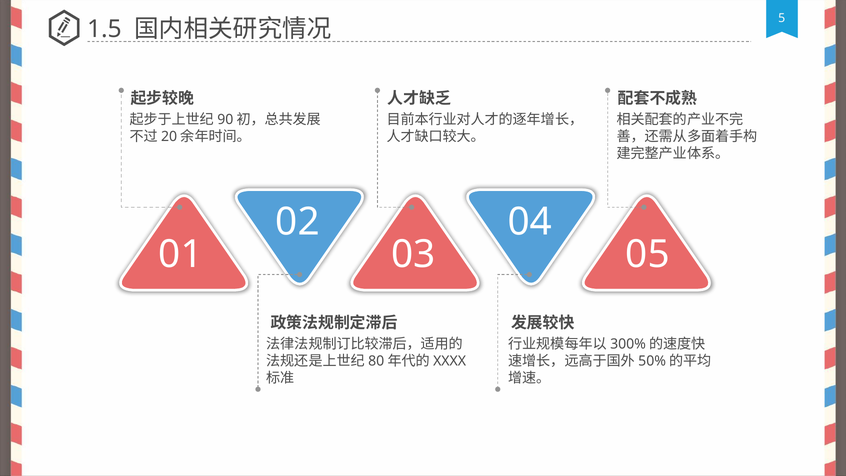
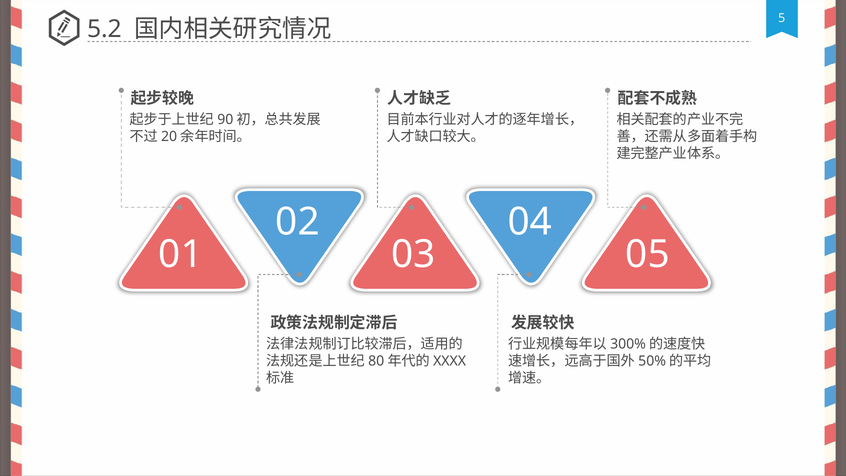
1.5: 1.5 -> 5.2
